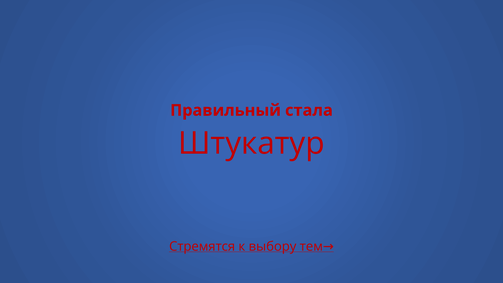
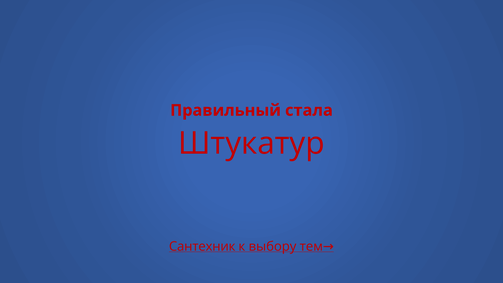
Стремятся: Стремятся -> Сантехник
